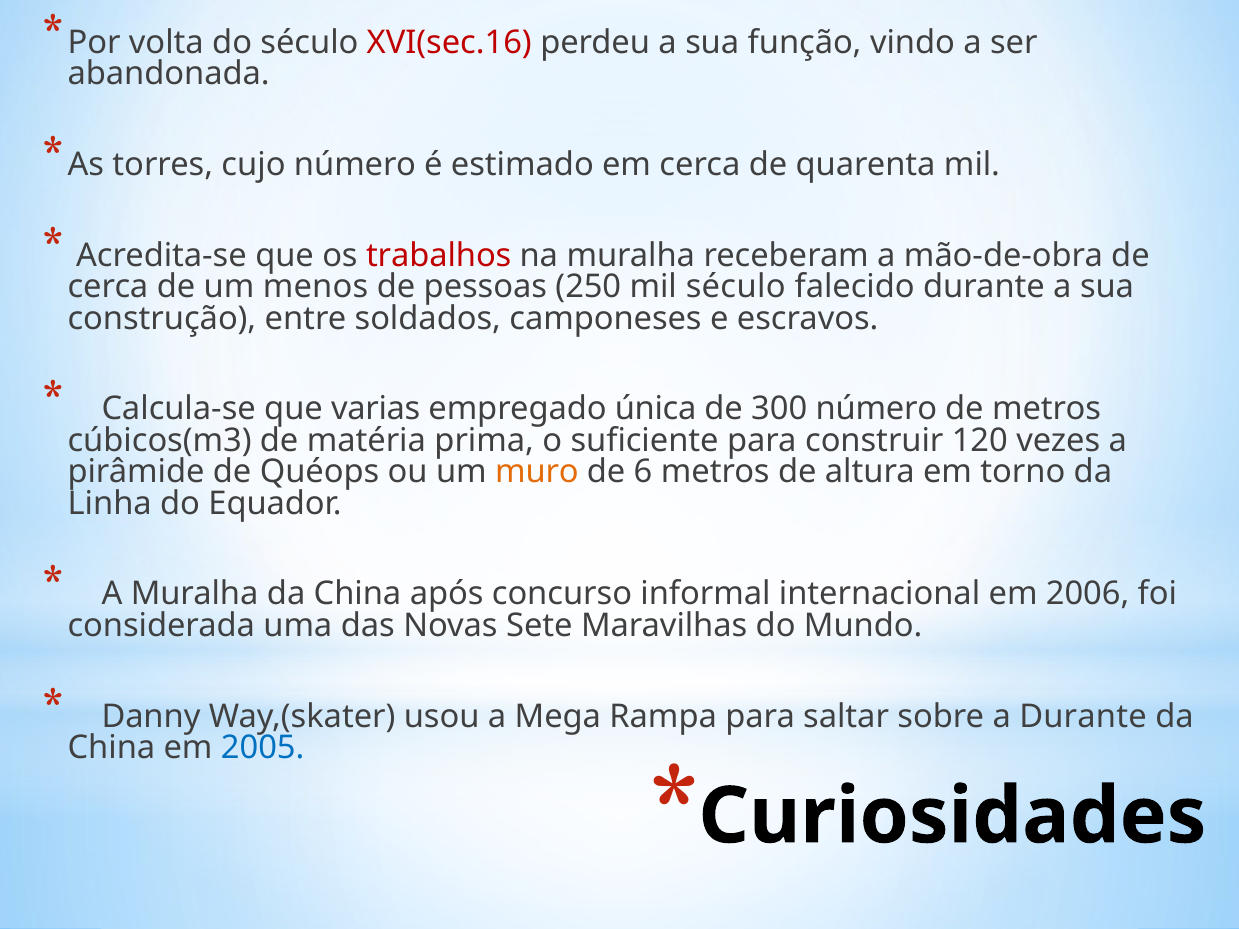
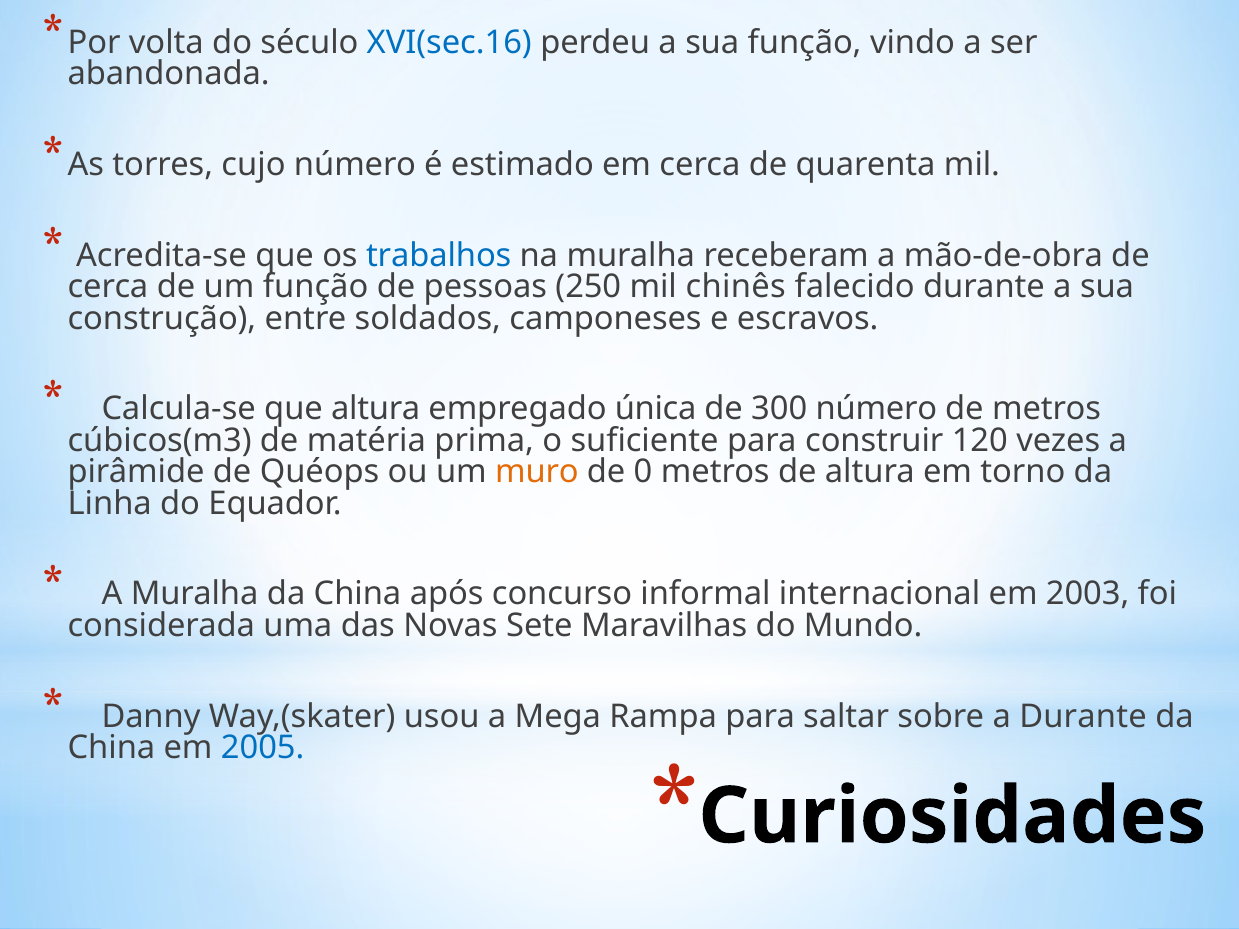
XVI(sec.16 colour: red -> blue
trabalhos colour: red -> blue
um menos: menos -> função
mil século: século -> chinês
que varias: varias -> altura
6: 6 -> 0
2006: 2006 -> 2003
